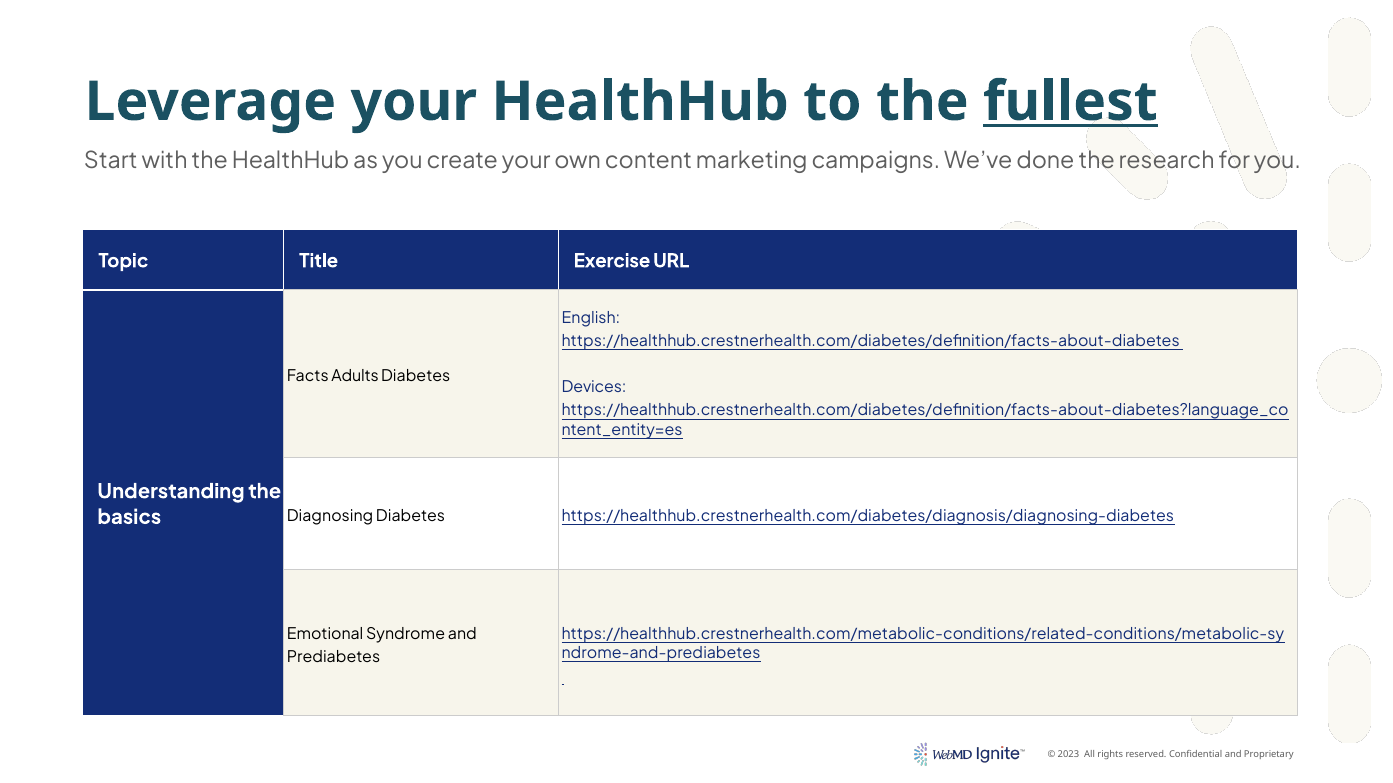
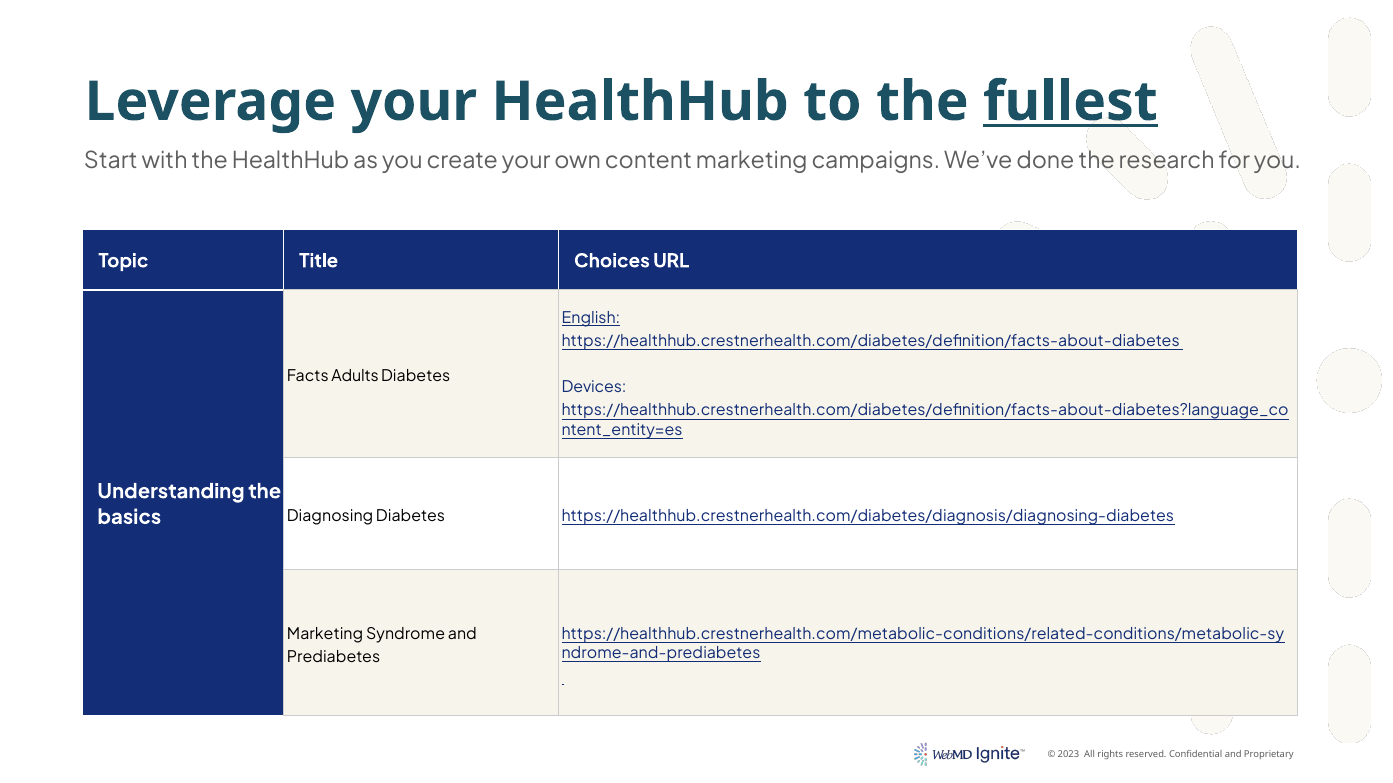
Exercise: Exercise -> Choices
English underline: none -> present
Emotional at (325, 634): Emotional -> Marketing
